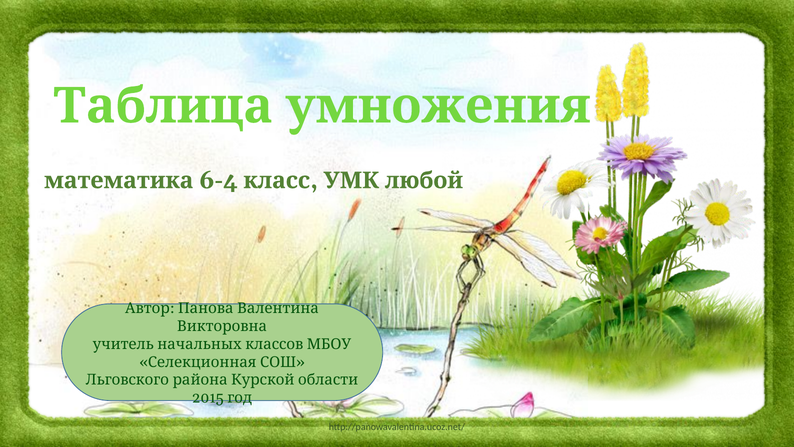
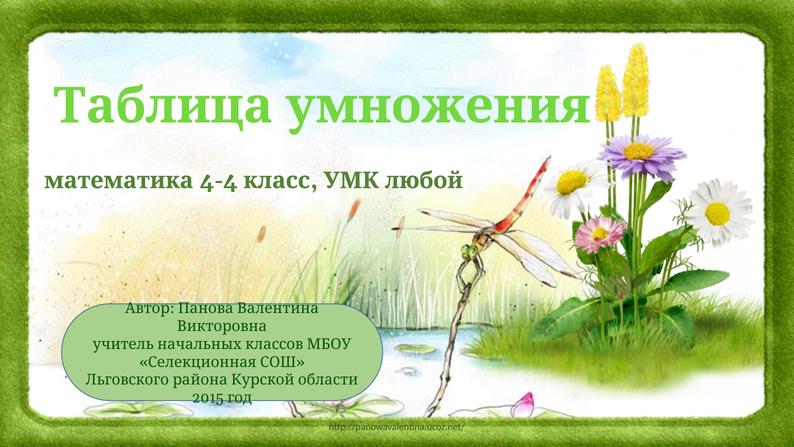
6-4: 6-4 -> 4-4
